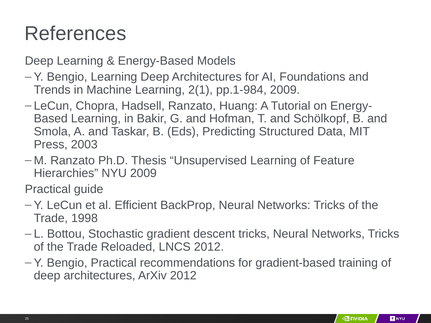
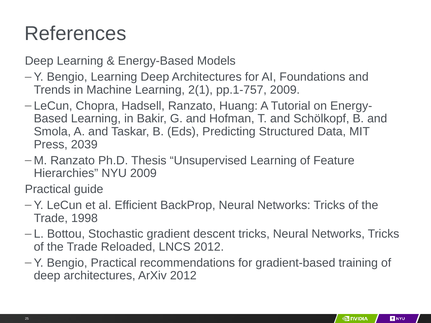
pp.1-984: pp.1-984 -> pp.1-757
2003: 2003 -> 2039
